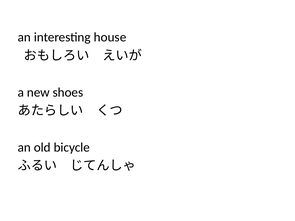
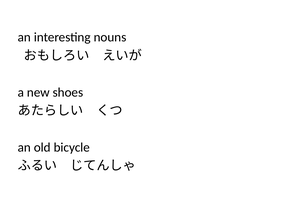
house: house -> nouns
